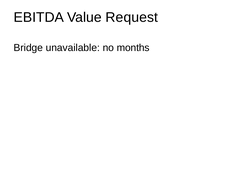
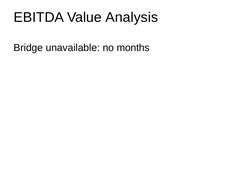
Request: Request -> Analysis
